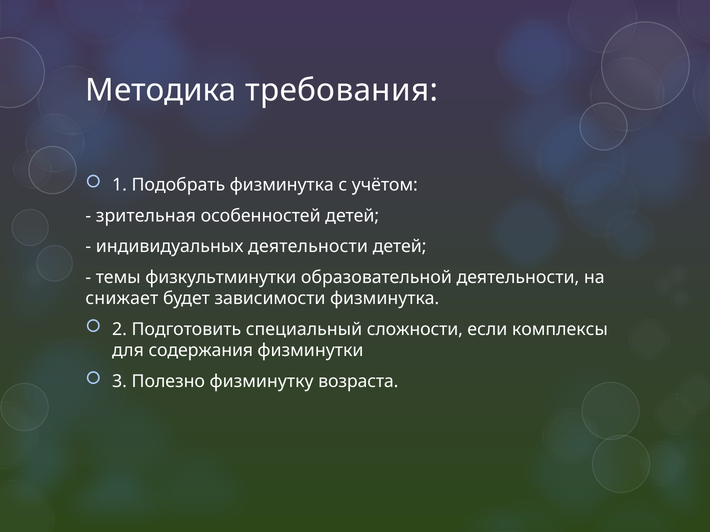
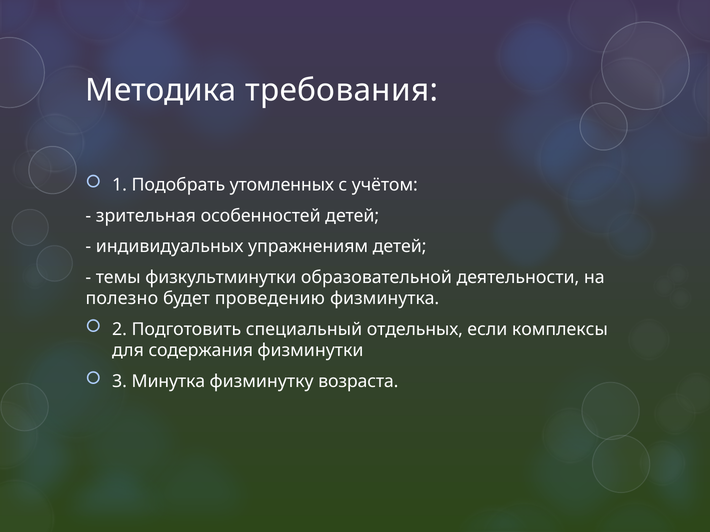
Подобрать физминутка: физминутка -> утомленных
индивидуальных деятельности: деятельности -> упражнениям
снижает: снижает -> полезно
зависимости: зависимости -> проведению
сложности: сложности -> отдельных
Полезно: Полезно -> Минутка
